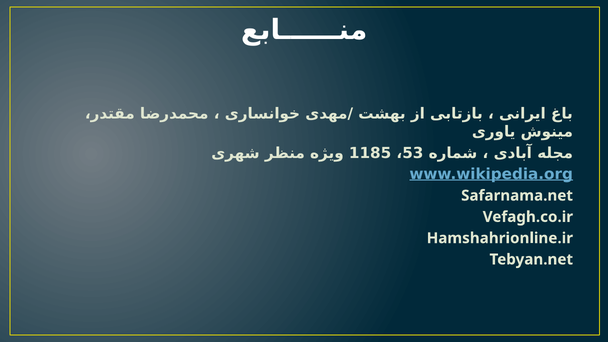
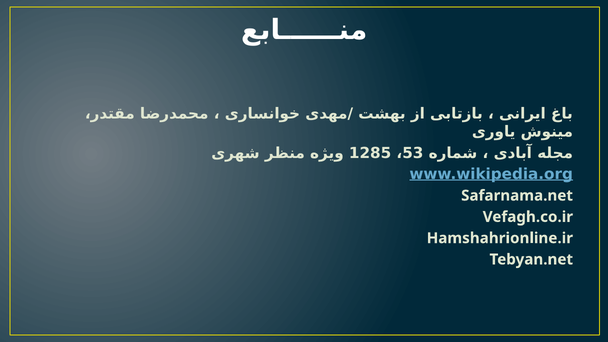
1185: 1185 -> 1285
